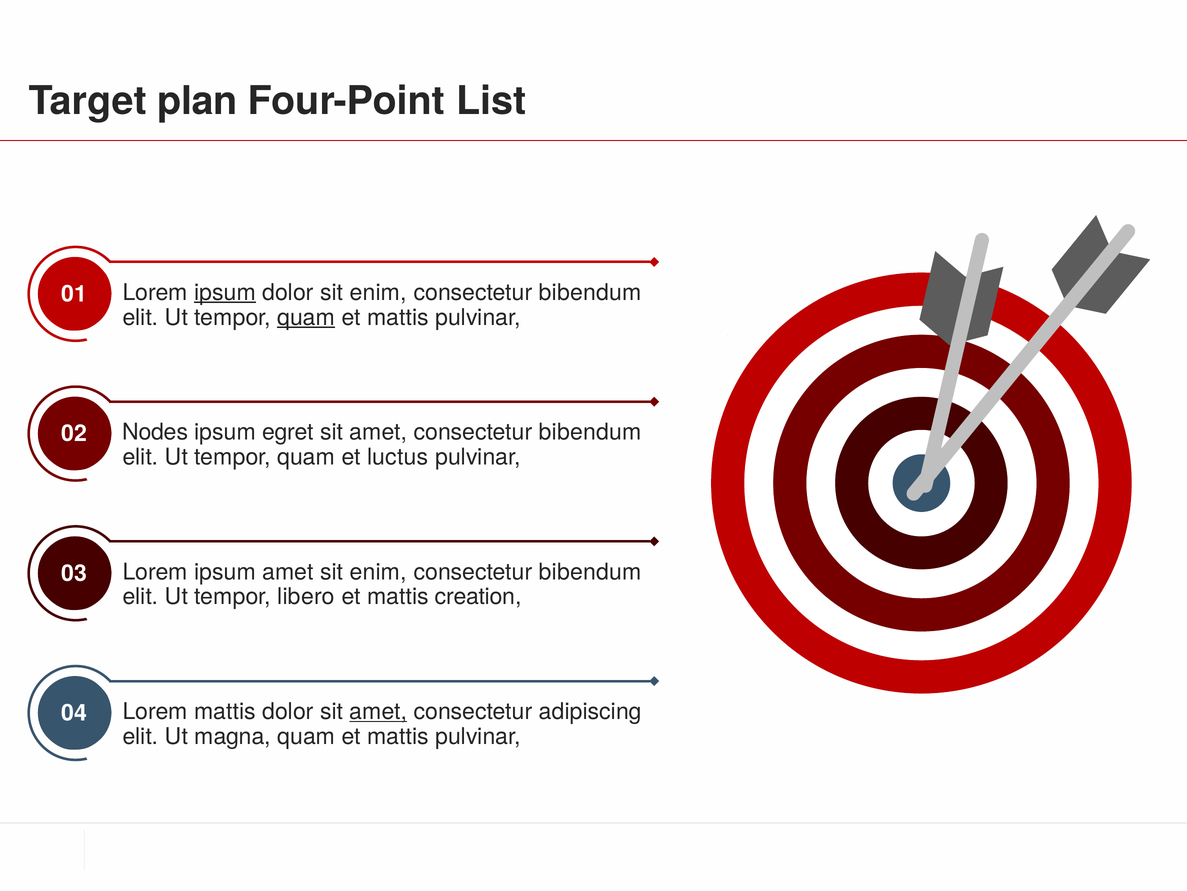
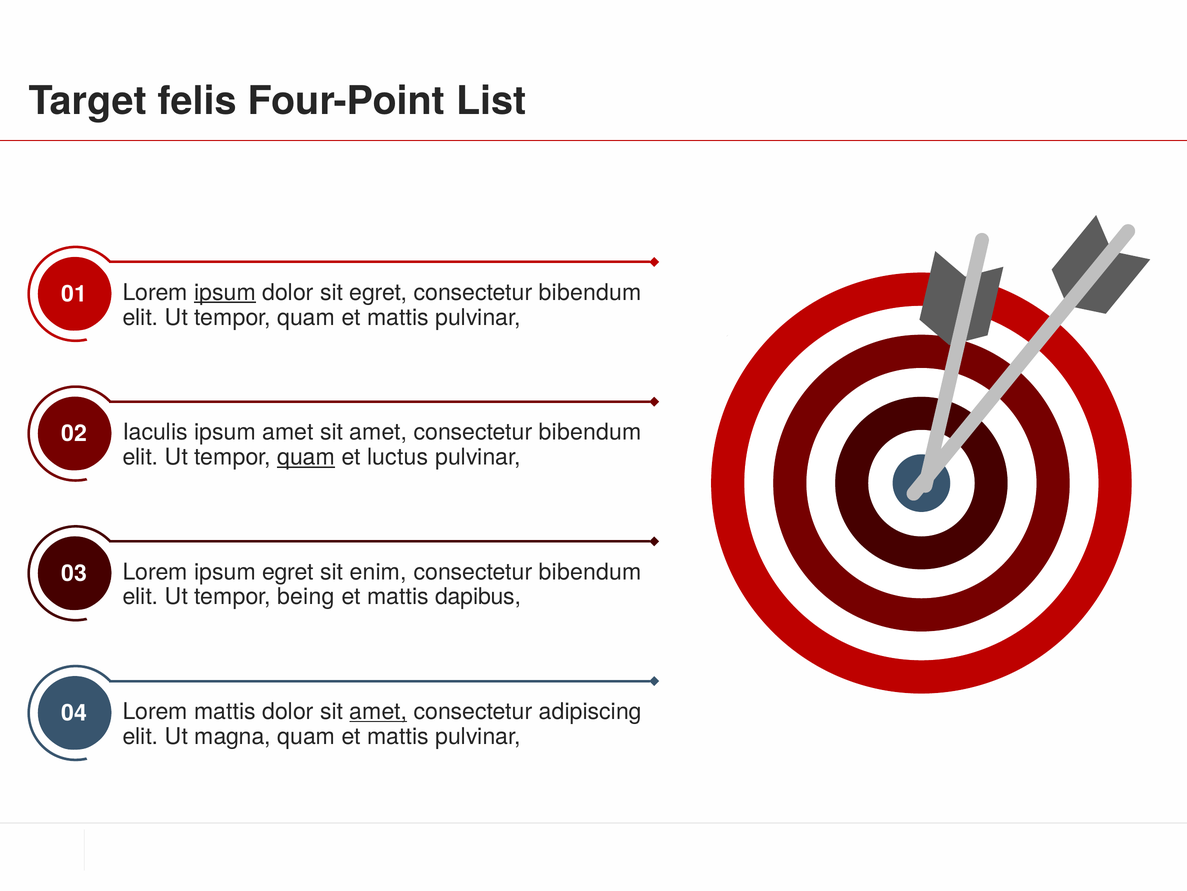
plan: plan -> felis
dolor sit enim: enim -> egret
quam at (306, 317) underline: present -> none
Nodes: Nodes -> Iaculis
ipsum egret: egret -> amet
quam at (306, 457) underline: none -> present
ipsum amet: amet -> egret
libero: libero -> being
creation: creation -> dapibus
